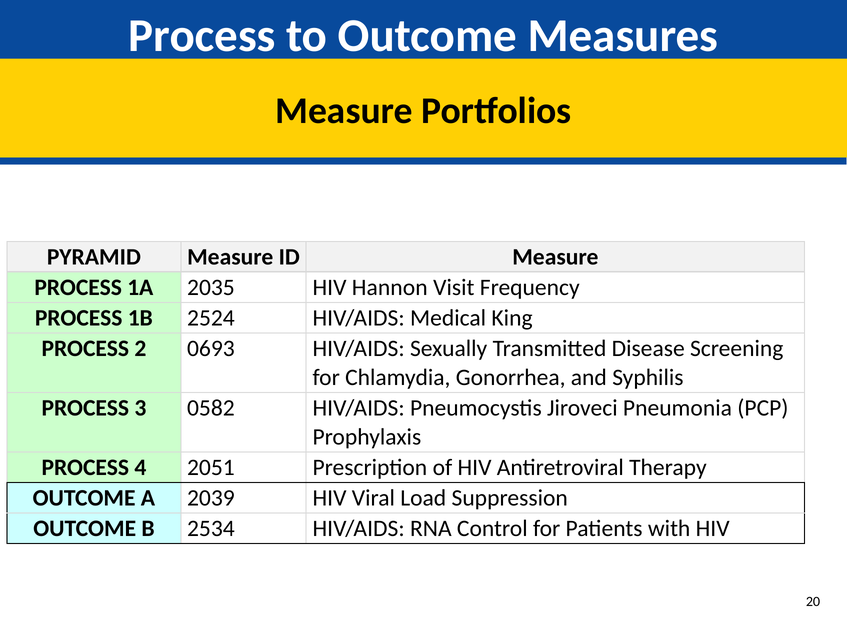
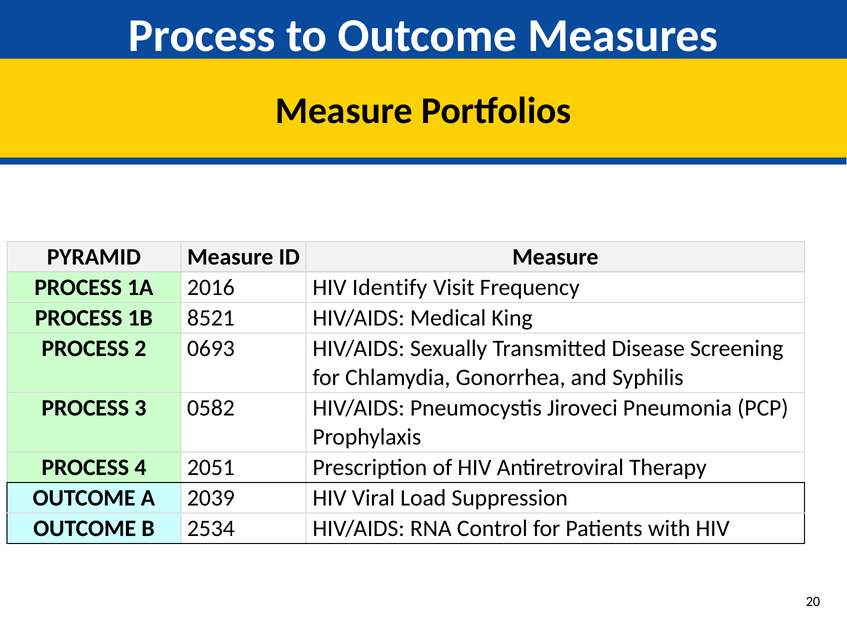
2035: 2035 -> 2016
Hannon: Hannon -> Identify
2524: 2524 -> 8521
